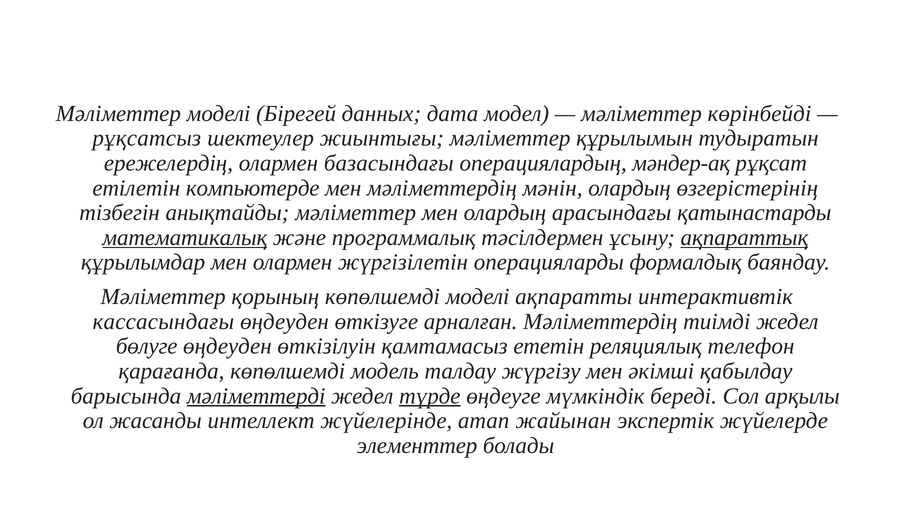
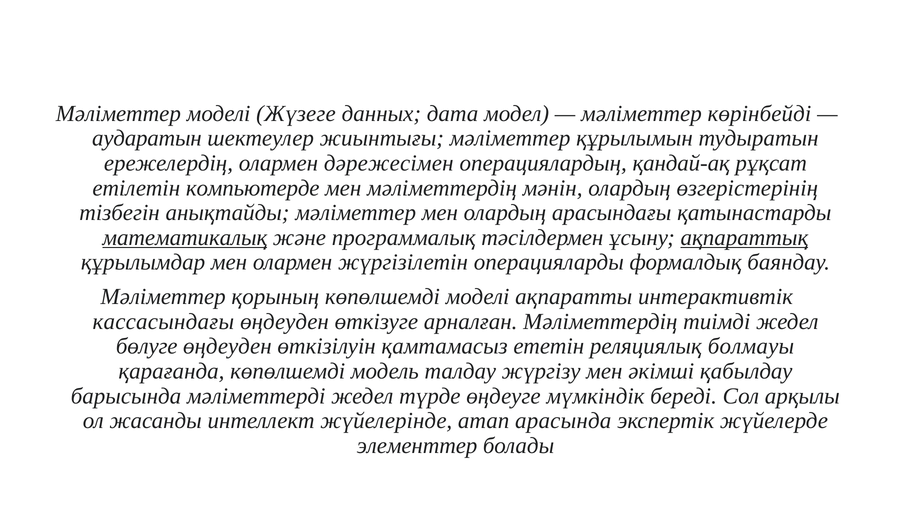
Бірегей: Бірегей -> Жүзеге
рұқсатсыз: рұқсатсыз -> аударатын
базасындағы: базасындағы -> дәрежесімен
мәндер-ақ: мәндер-ақ -> қандай-ақ
телефон: телефон -> болмауы
мәліметтерді underline: present -> none
түрде underline: present -> none
жайынан: жайынан -> арасында
